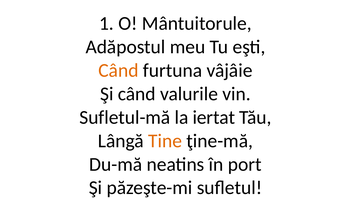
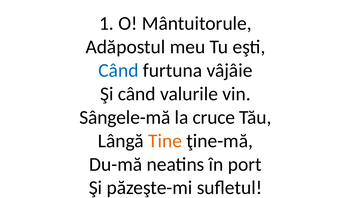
Când at (118, 70) colour: orange -> blue
Sufletul-mă: Sufletul-mă -> Sângele-mă
iertat: iertat -> cruce
